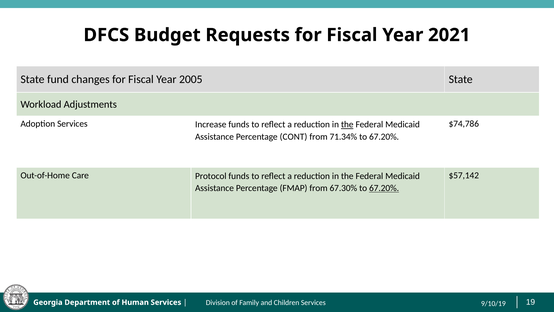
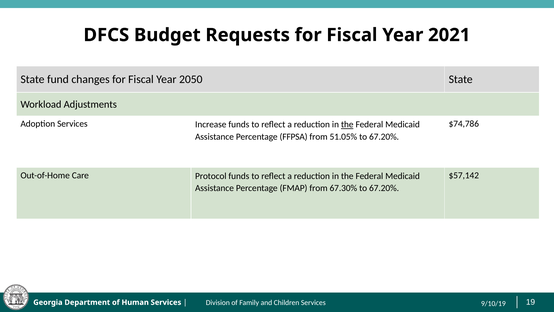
2005: 2005 -> 2050
CONT: CONT -> FFPSA
71.34%: 71.34% -> 51.05%
67.20% at (384, 188) underline: present -> none
